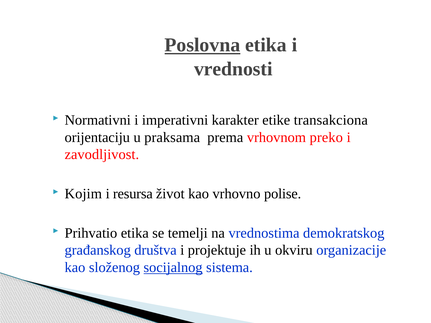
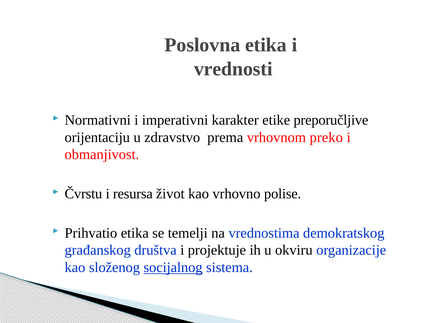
Poslovna underline: present -> none
transakciona: transakciona -> preporučljive
praksama: praksama -> zdravstvo
zavodljivost: zavodljivost -> obmanjivost
Kojim: Kojim -> Čvrstu
